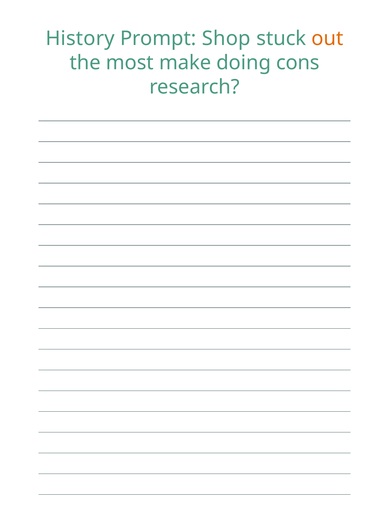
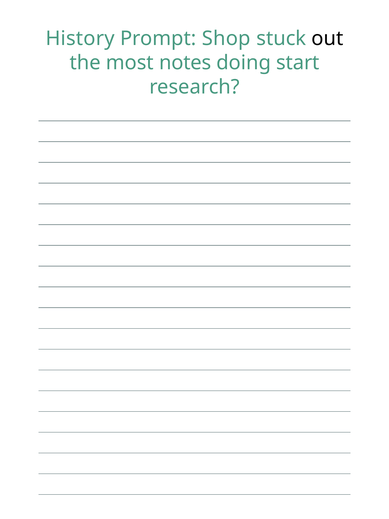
out colour: orange -> black
make: make -> notes
cons: cons -> start
